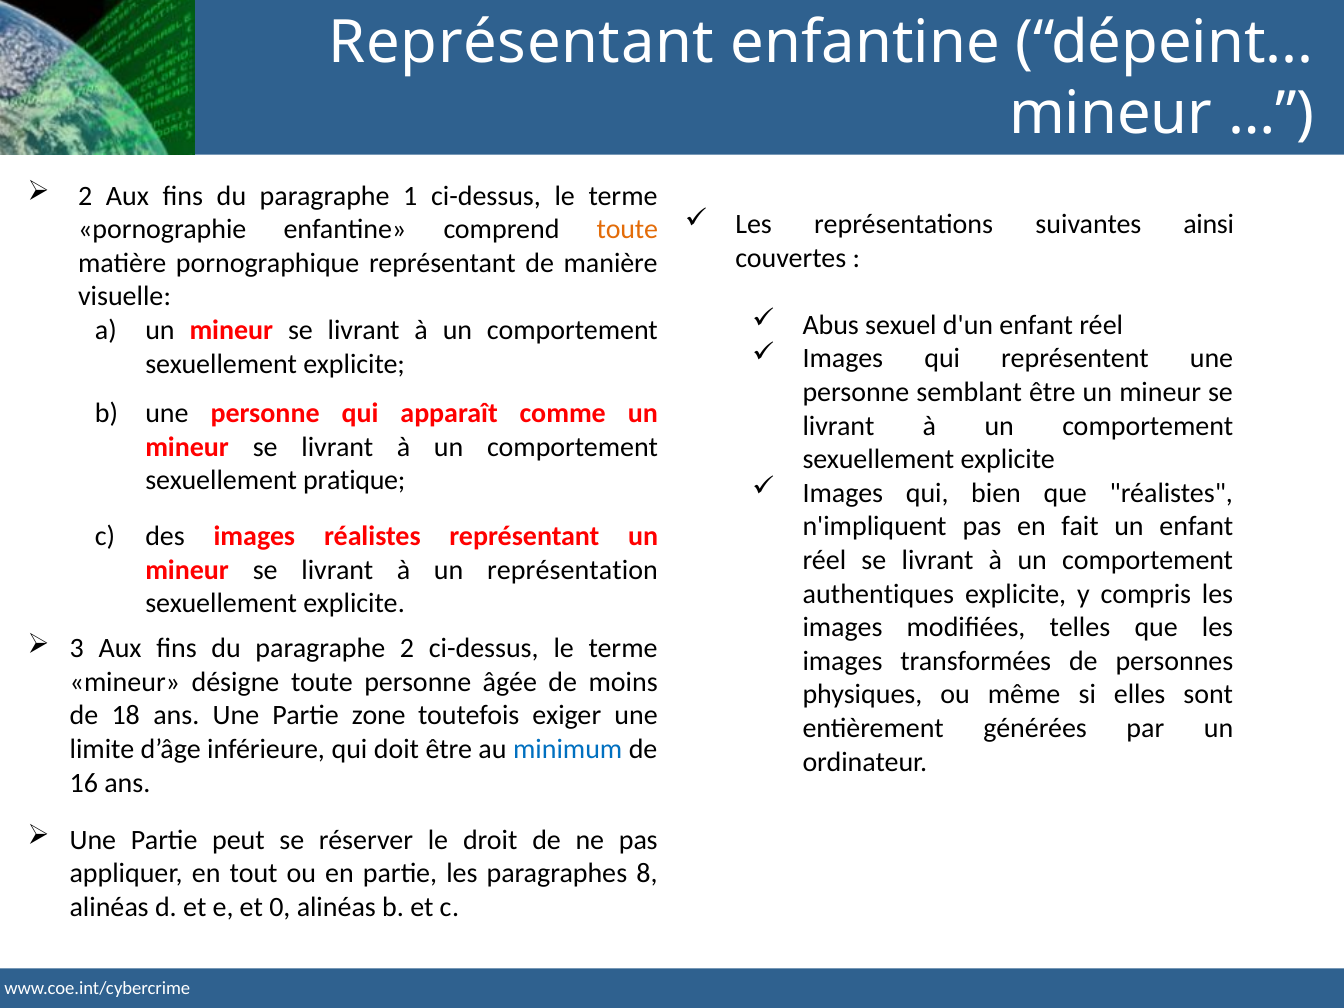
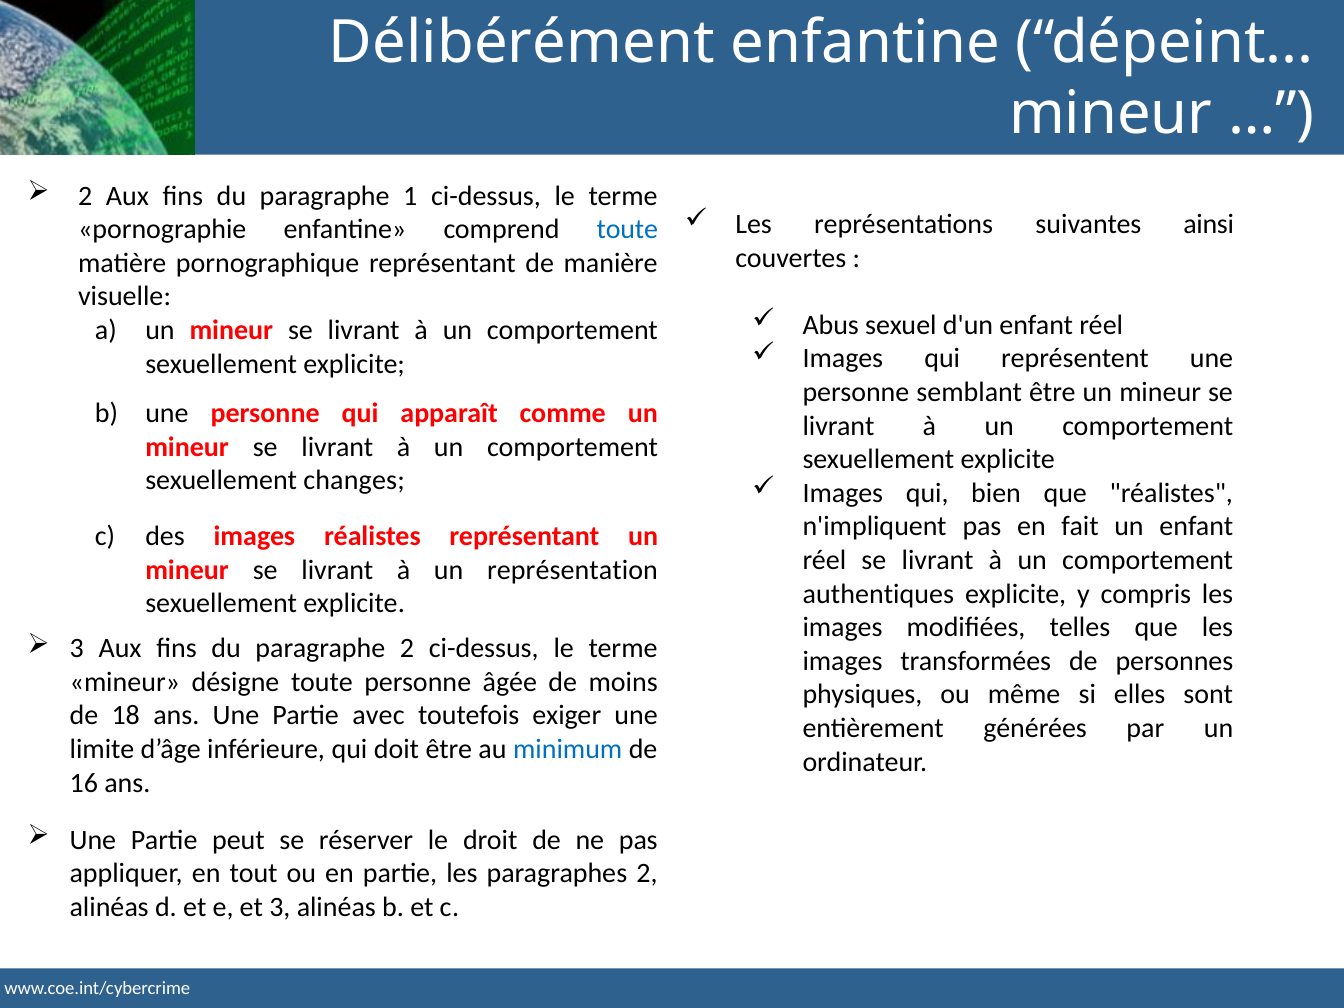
Représentant at (522, 43): Représentant -> Délibérément
toute at (627, 230) colour: orange -> blue
pratique: pratique -> changes
zone: zone -> avec
paragraphes 8: 8 -> 2
et 0: 0 -> 3
